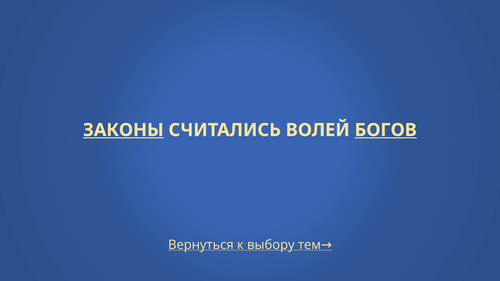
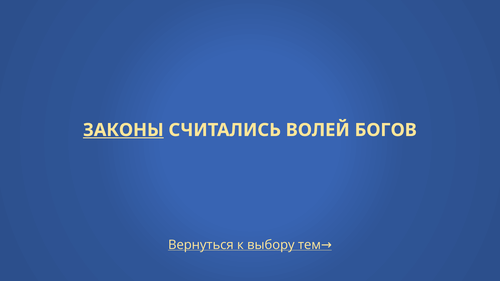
БОГОВ underline: present -> none
